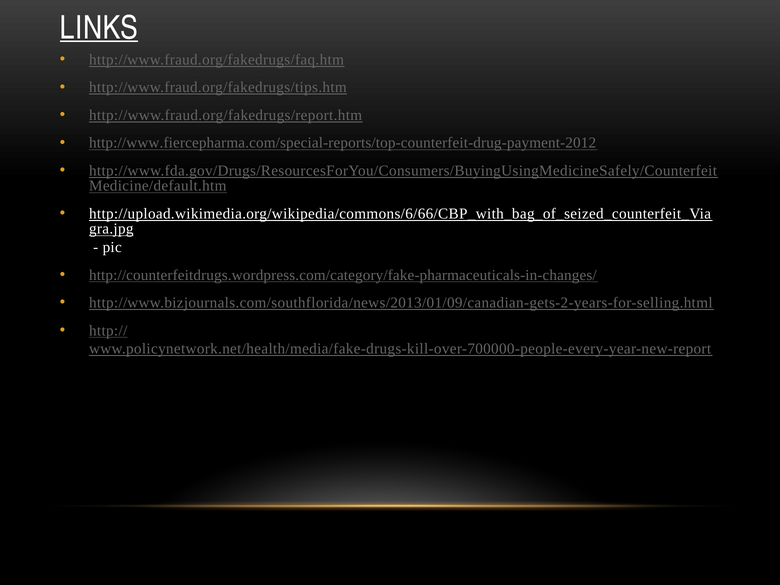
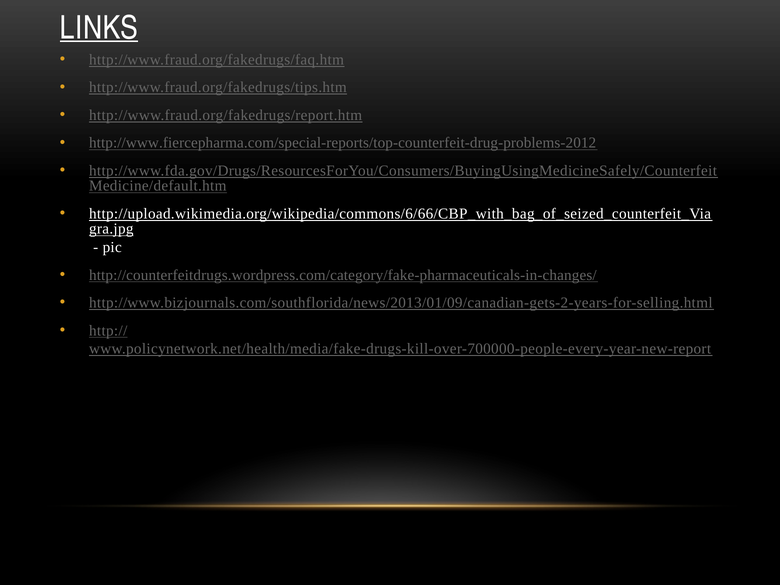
http://www.fiercepharma.com/special-reports/top-counterfeit-drug-payment-2012: http://www.fiercepharma.com/special-reports/top-counterfeit-drug-payment-2012 -> http://www.fiercepharma.com/special-reports/top-counterfeit-drug-problems-2012
